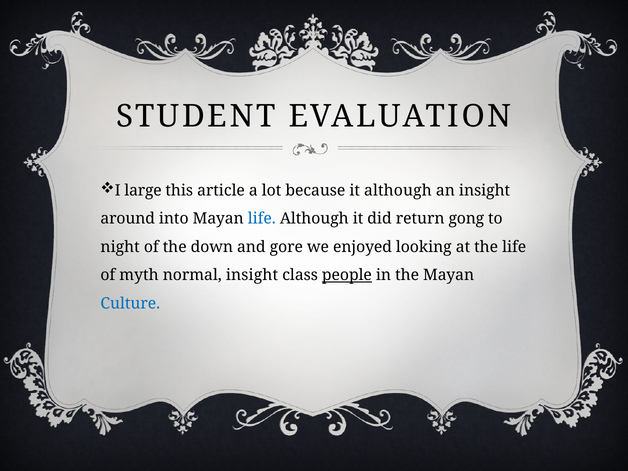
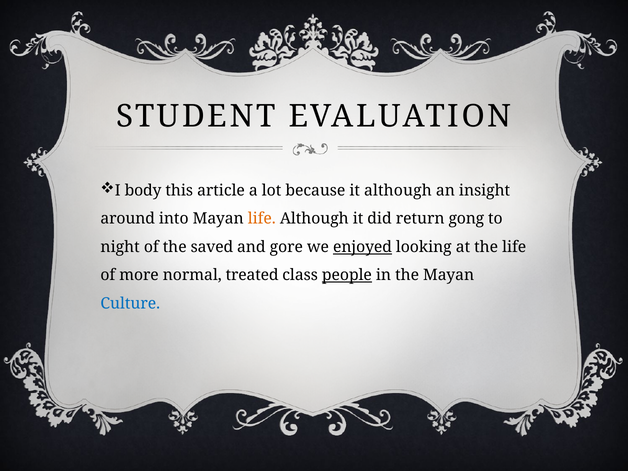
large: large -> body
life at (262, 219) colour: blue -> orange
down: down -> saved
enjoyed underline: none -> present
myth: myth -> more
normal insight: insight -> treated
